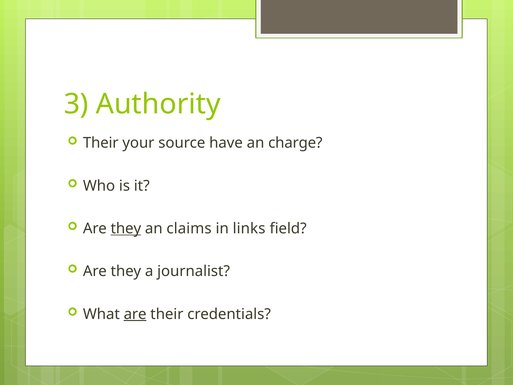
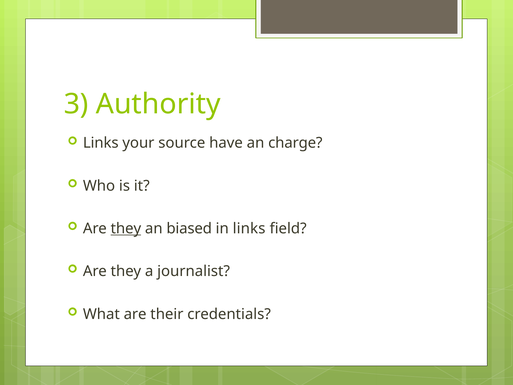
Their at (101, 143): Their -> Links
claims: claims -> biased
are at (135, 314) underline: present -> none
